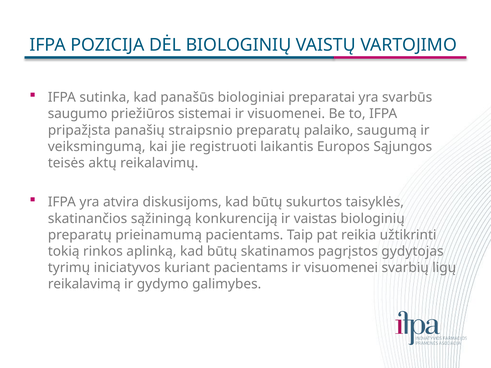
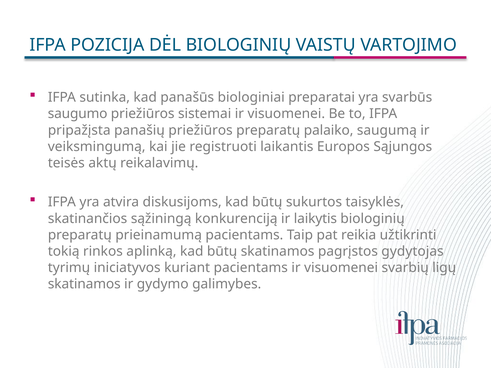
panašių straipsnio: straipsnio -> priežiūros
vaistas: vaistas -> laikytis
reikalavimą at (84, 284): reikalavimą -> skatinamos
